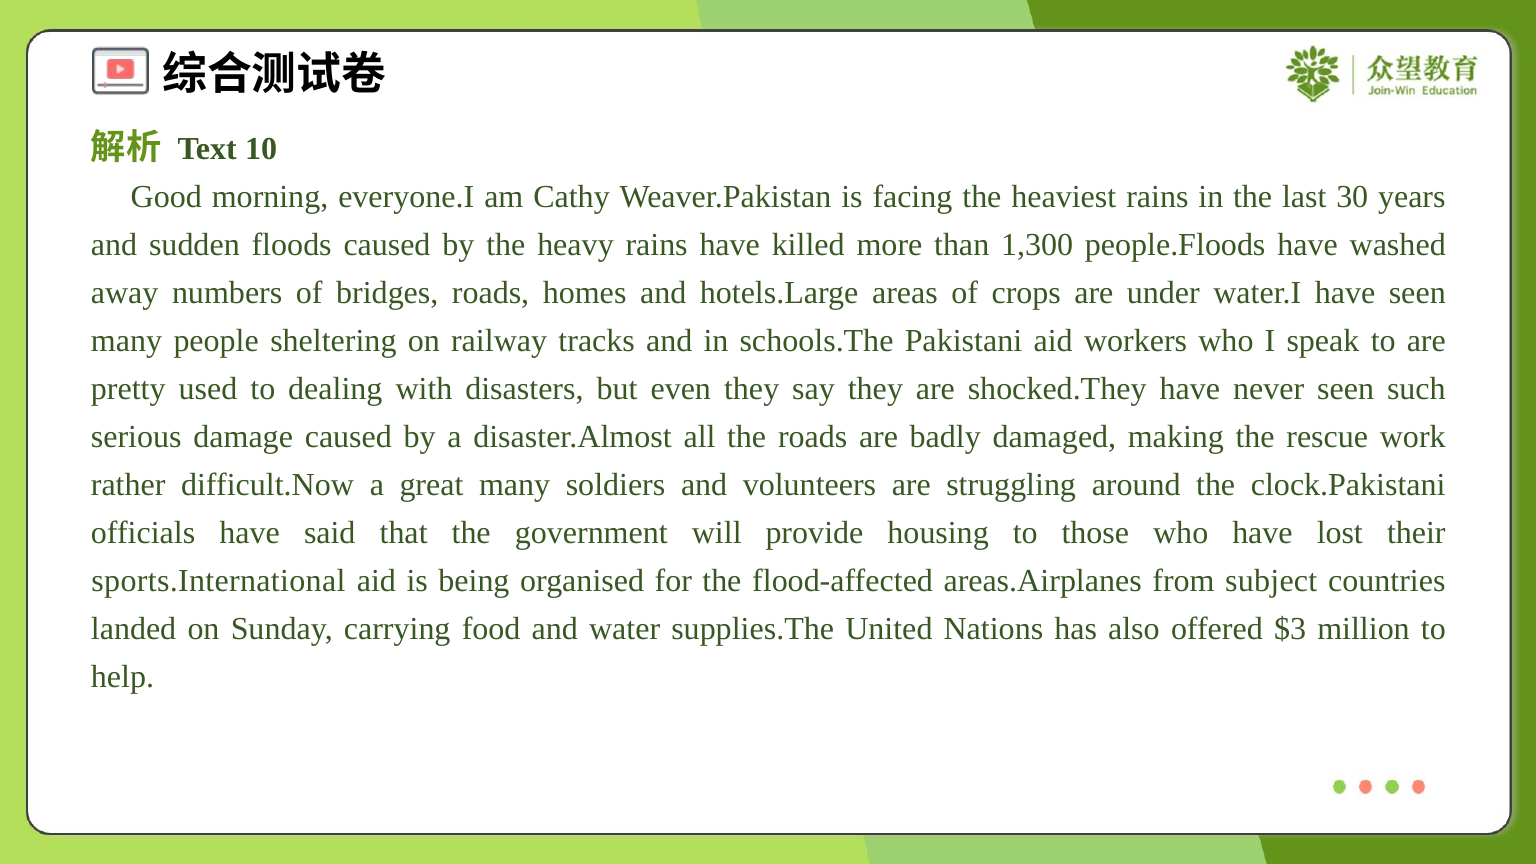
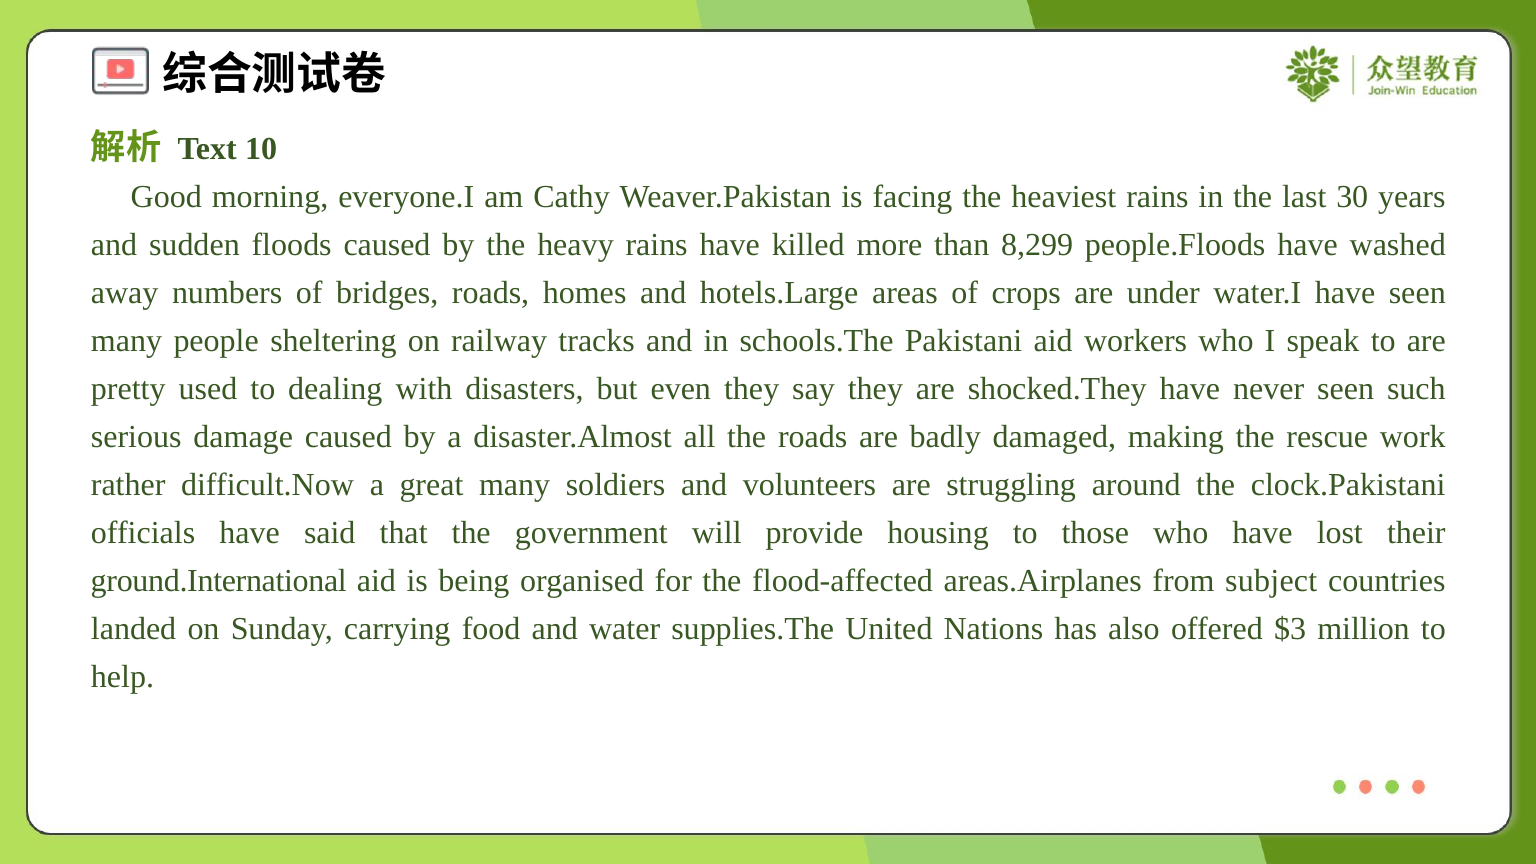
1,300: 1,300 -> 8,299
sports.International: sports.International -> ground.International
